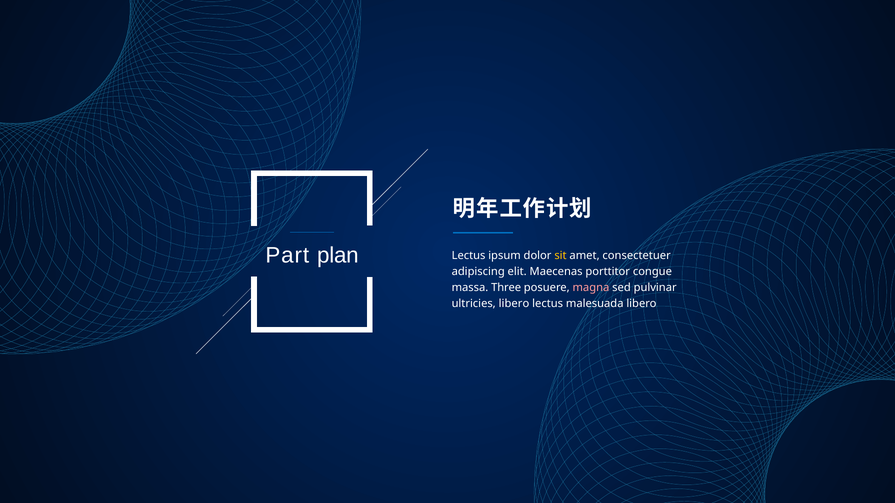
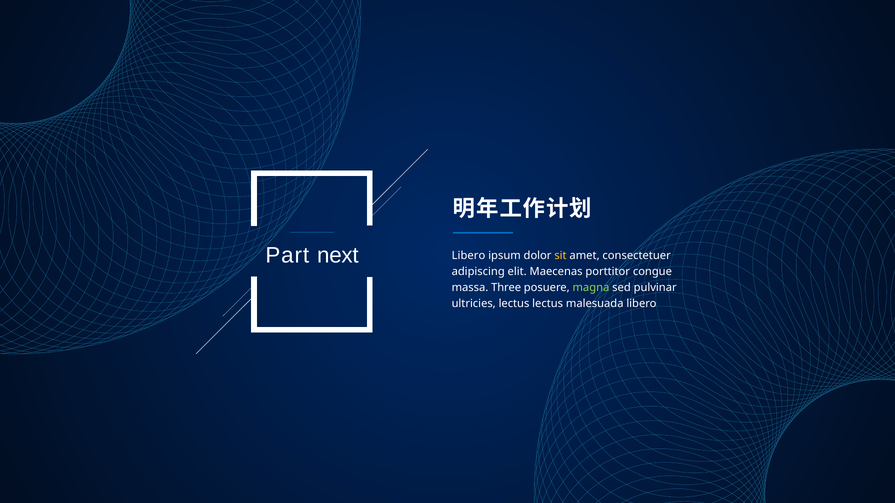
plan: plan -> next
Lectus at (469, 256): Lectus -> Libero
magna colour: pink -> light green
ultricies libero: libero -> lectus
